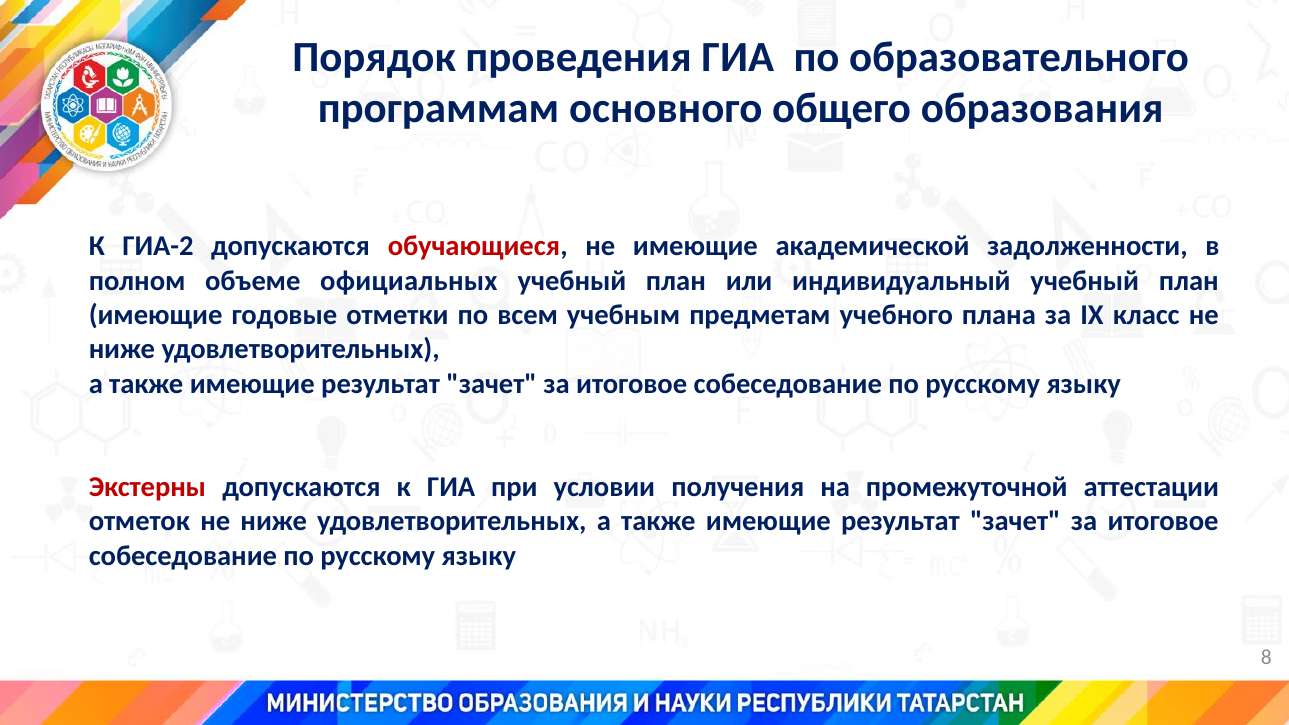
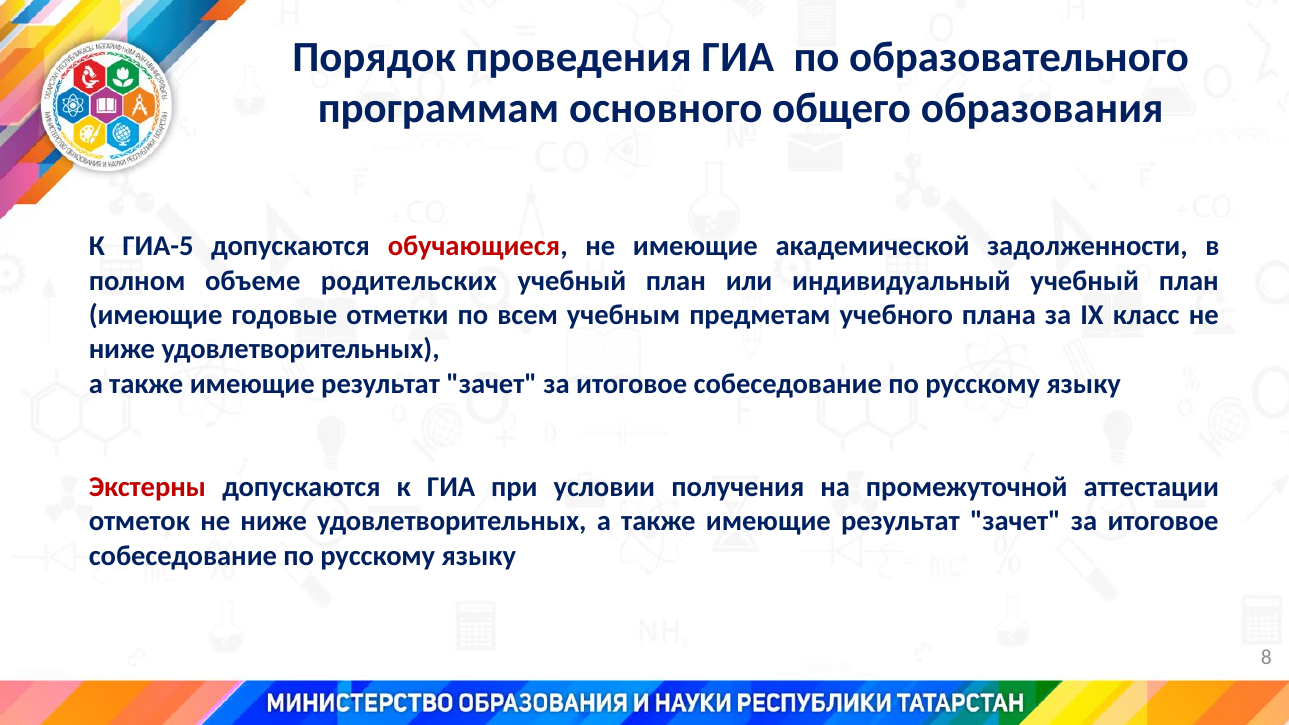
ГИА-2: ГИА-2 -> ГИА-5
официальных: официальных -> родительских
